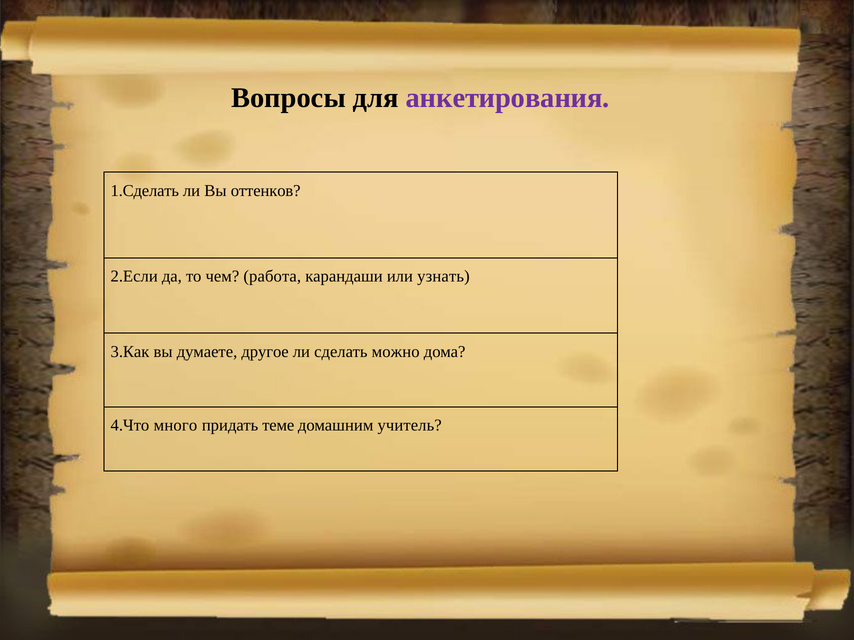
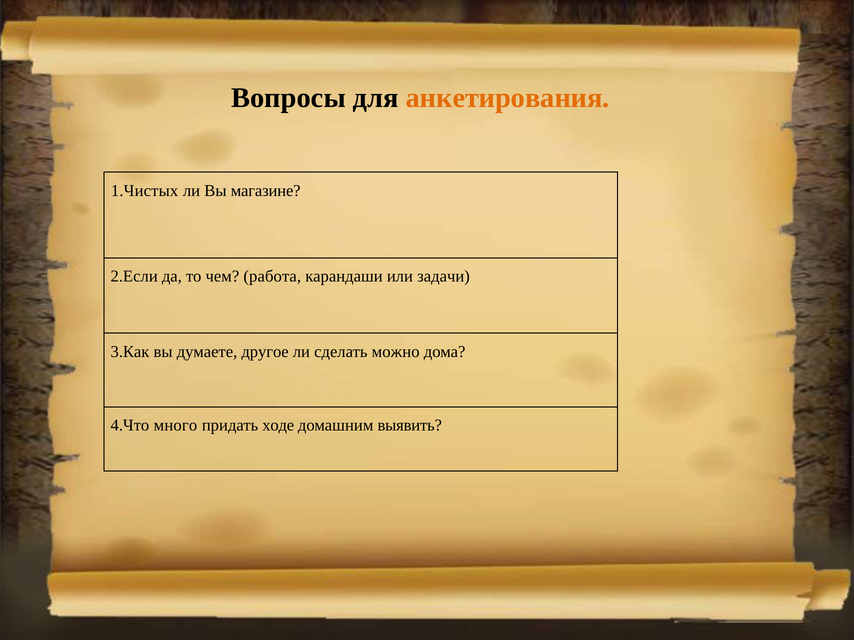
анкетирования colour: purple -> orange
1.Сделать: 1.Сделать -> 1.Чистых
оттенков: оттенков -> магазине
узнать: узнать -> задачи
теме: теме -> ходе
учитель: учитель -> выявить
